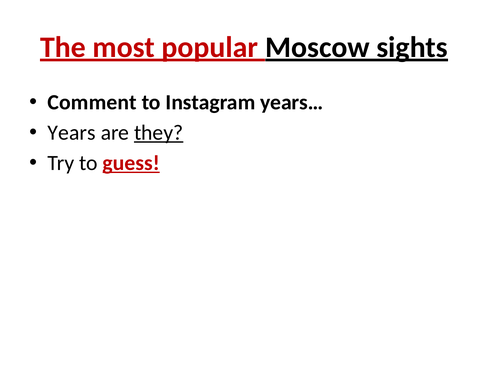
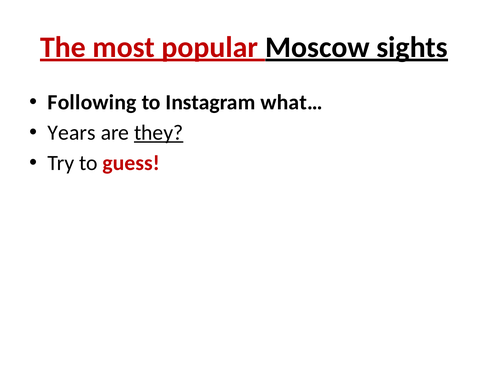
Comment: Comment -> Following
years…: years… -> what…
guess underline: present -> none
